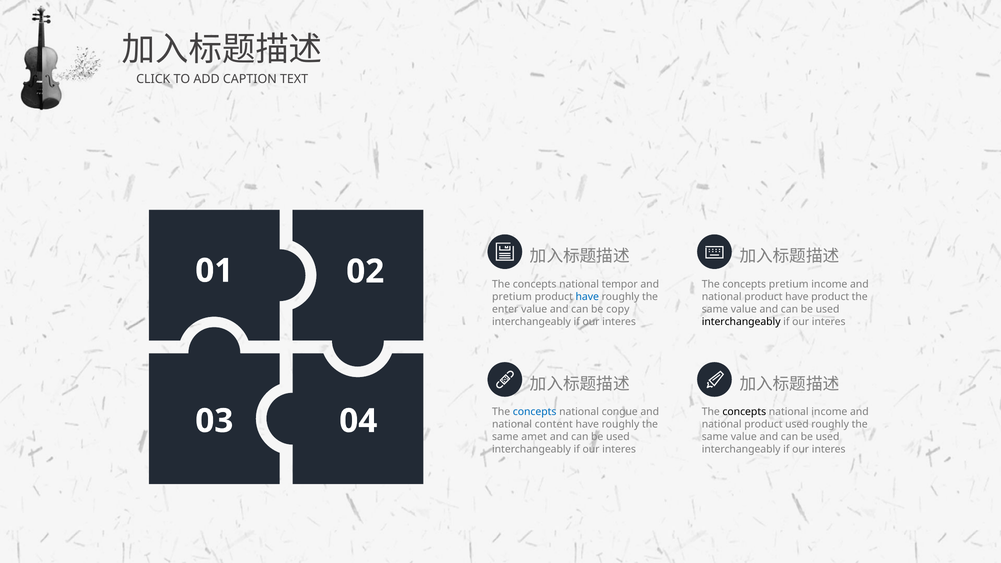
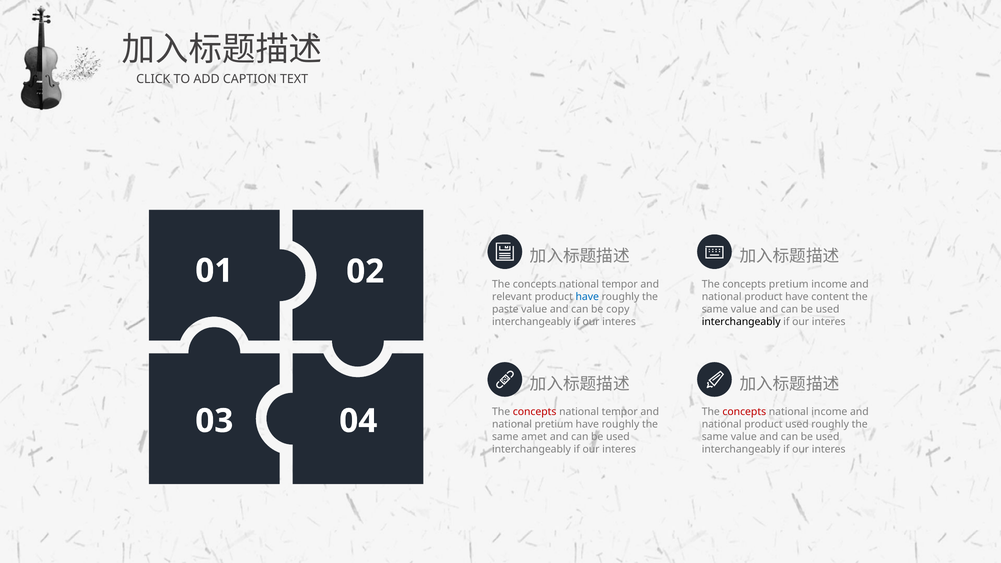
pretium at (512, 297): pretium -> relevant
have product: product -> content
enter: enter -> paste
concepts at (535, 412) colour: blue -> red
congue at (620, 412): congue -> tempor
concepts at (744, 412) colour: black -> red
national content: content -> pretium
